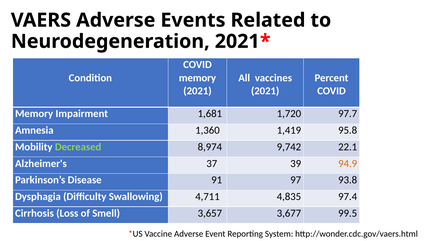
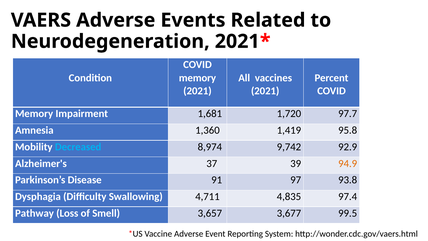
Decreased colour: light green -> light blue
22.1: 22.1 -> 92.9
Cirrhosis: Cirrhosis -> Pathway
